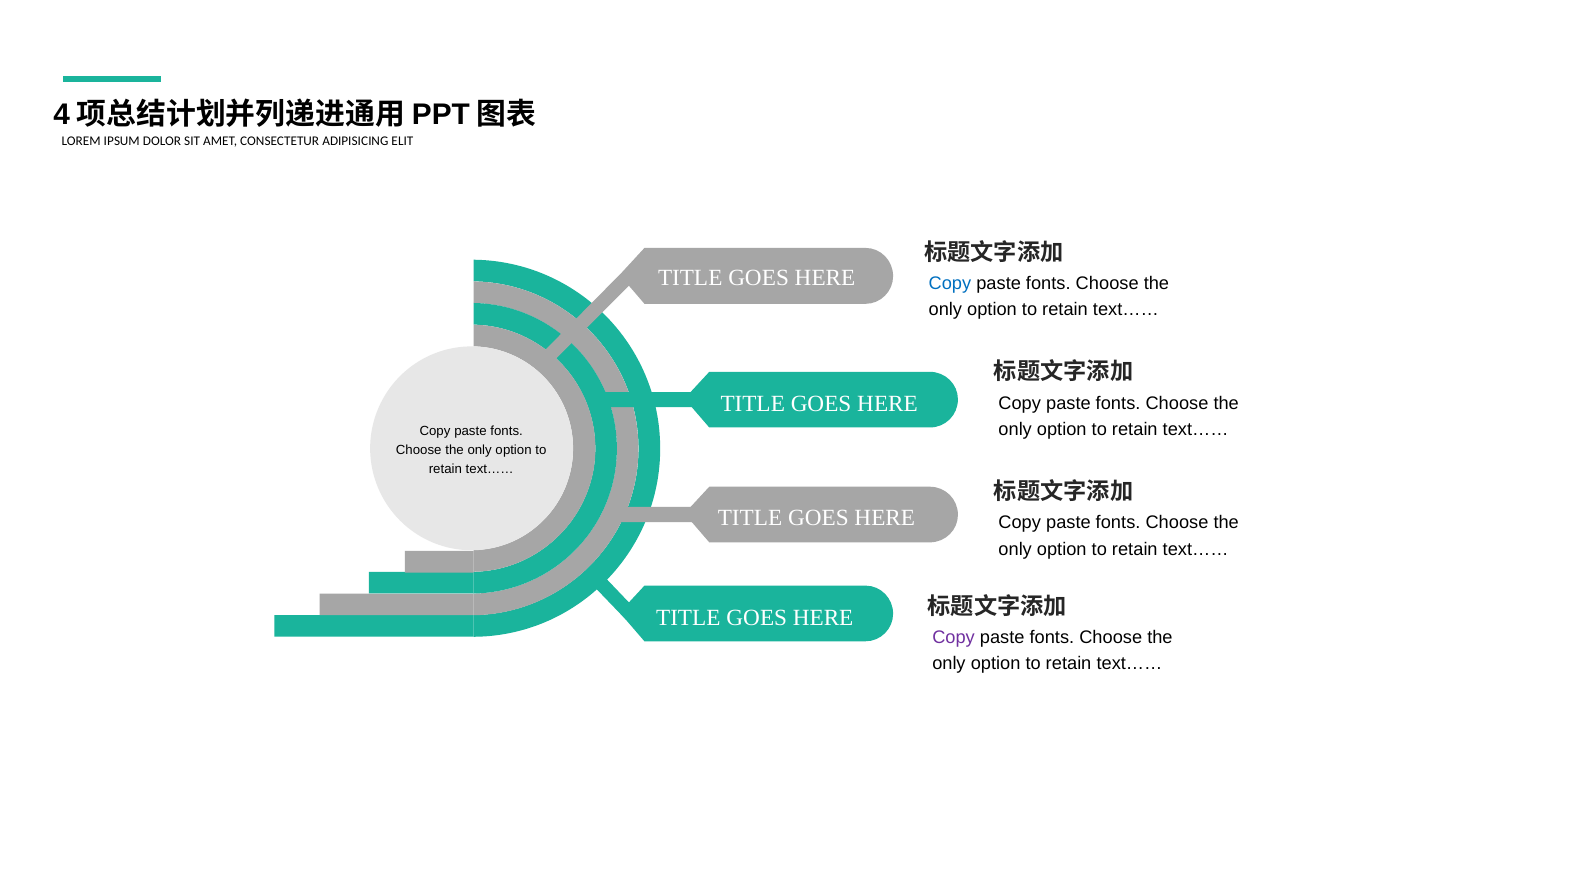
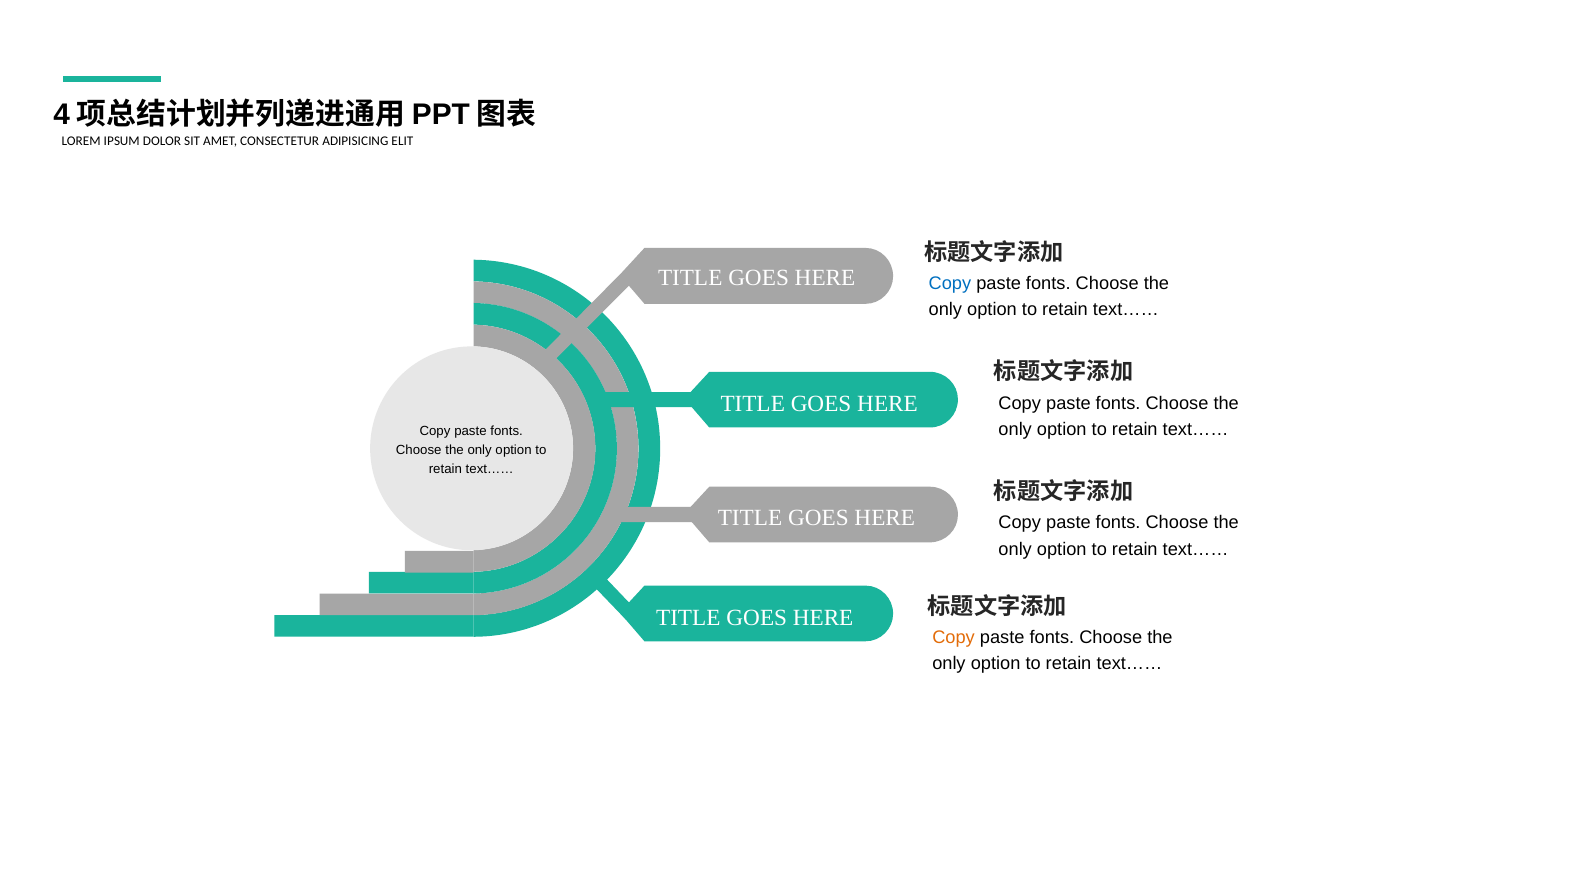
Copy at (954, 638) colour: purple -> orange
